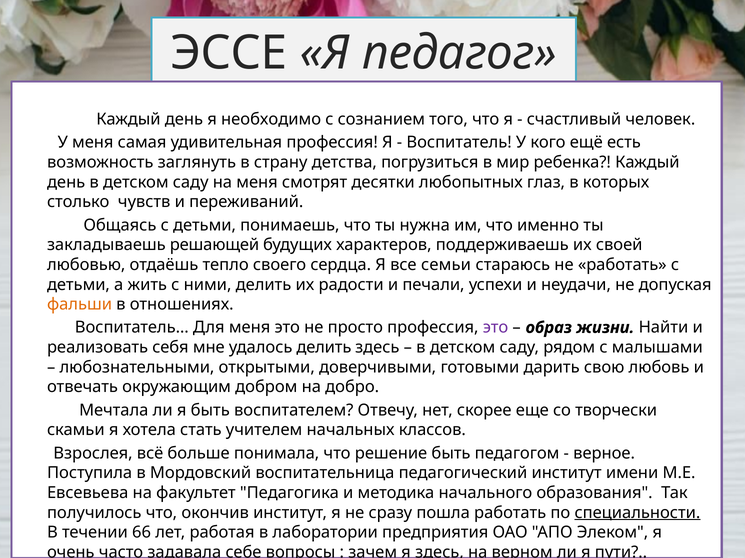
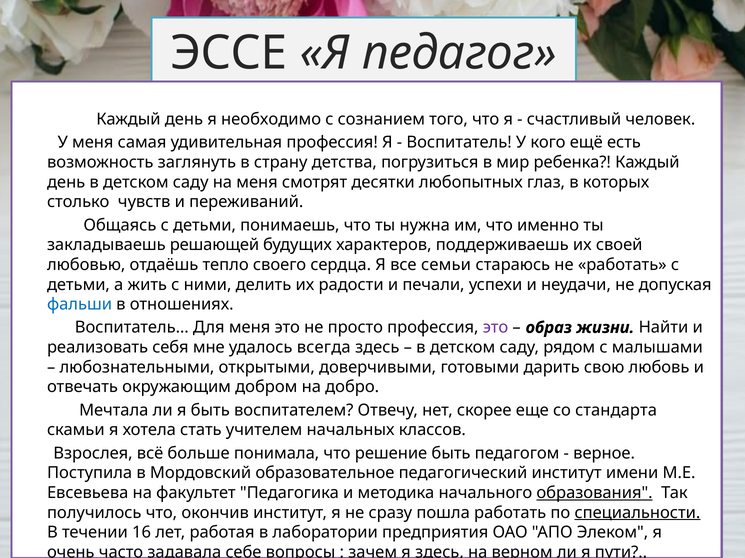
фальши colour: orange -> blue
удалось делить: делить -> всегда
творчески: творчески -> стандарта
воспитательница: воспитательница -> образовательное
образования underline: none -> present
66: 66 -> 16
